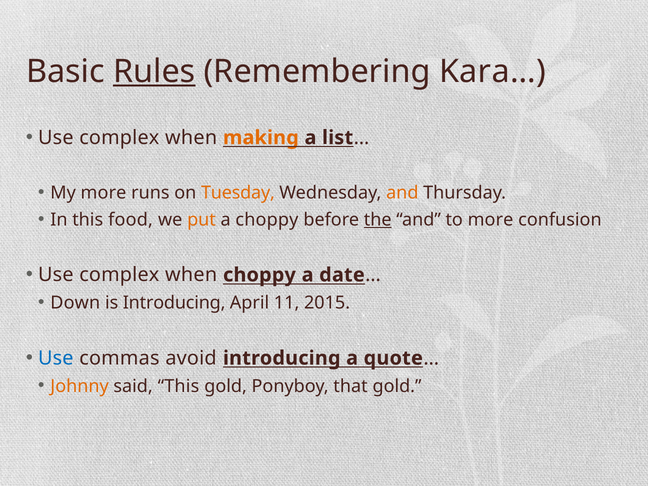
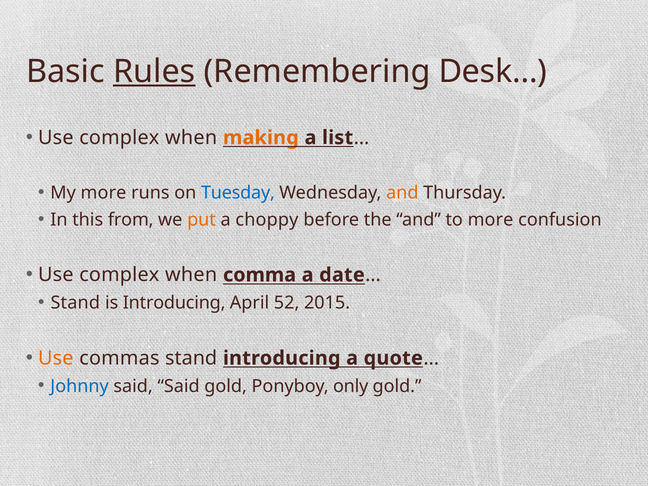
Kara…: Kara… -> Desk…
Tuesday colour: orange -> blue
food: food -> from
the underline: present -> none
when choppy: choppy -> comma
Down at (75, 303): Down -> Stand
11: 11 -> 52
Use at (56, 358) colour: blue -> orange
commas avoid: avoid -> stand
Johnny colour: orange -> blue
said This: This -> Said
that: that -> only
